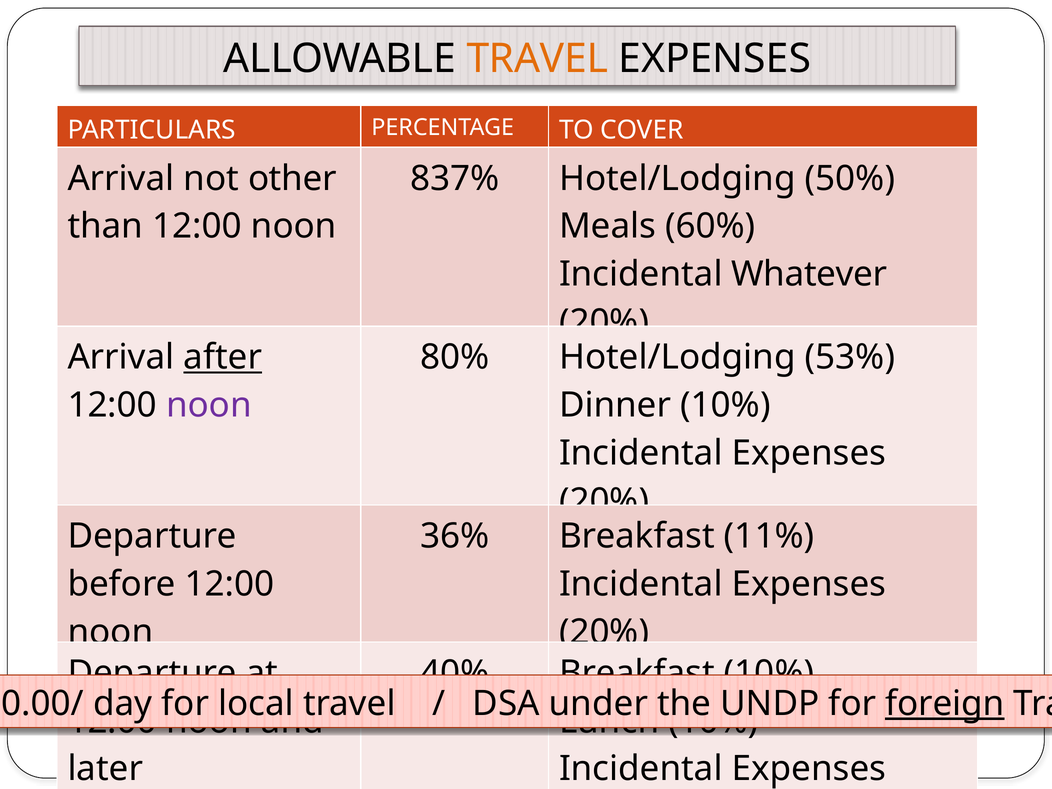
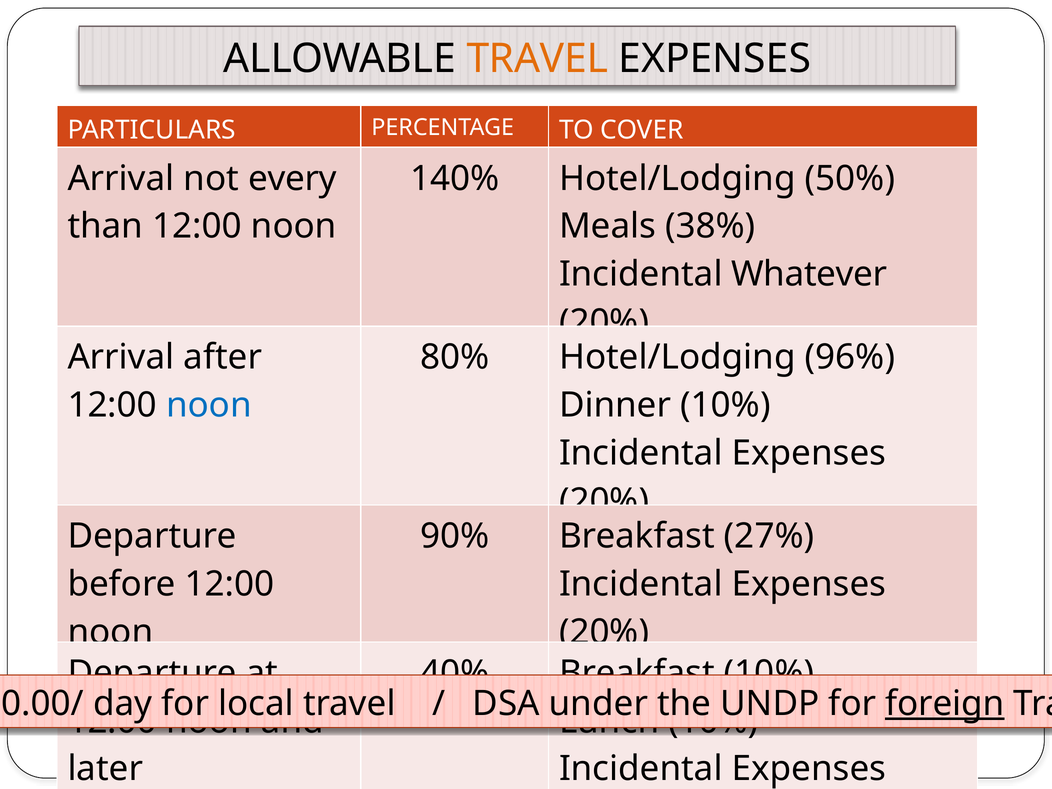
other: other -> every
837%: 837% -> 140%
60%: 60% -> 38%
after underline: present -> none
53%: 53% -> 96%
noon at (209, 405) colour: purple -> blue
36%: 36% -> 90%
11%: 11% -> 27%
